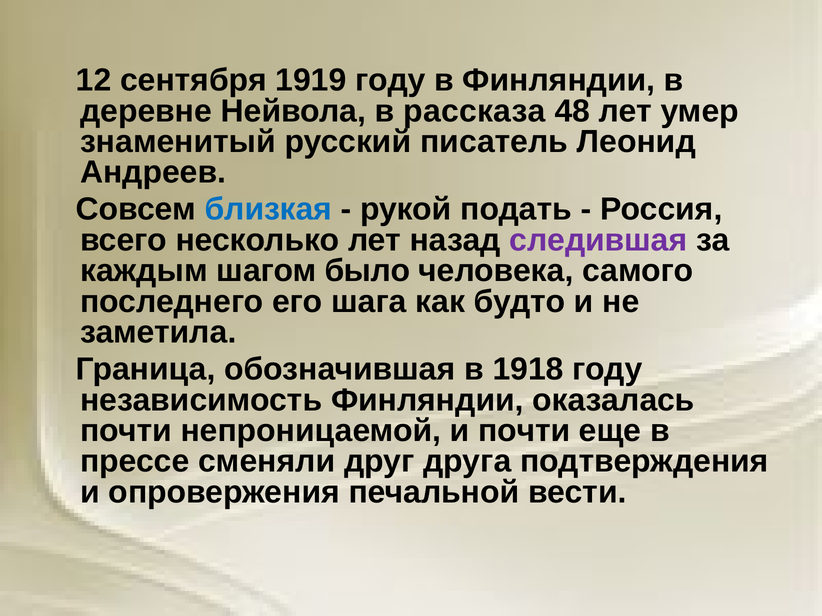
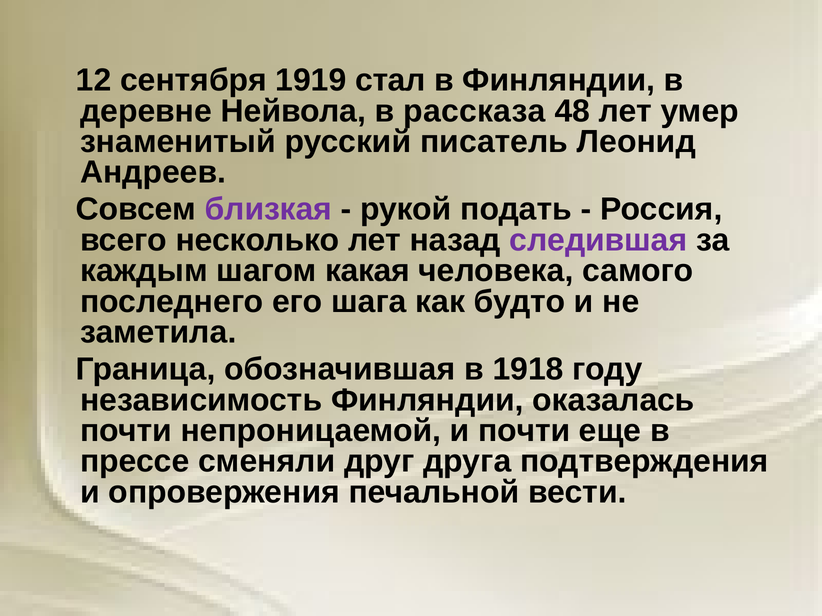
1919 году: году -> стал
близкая colour: blue -> purple
было: было -> какая
